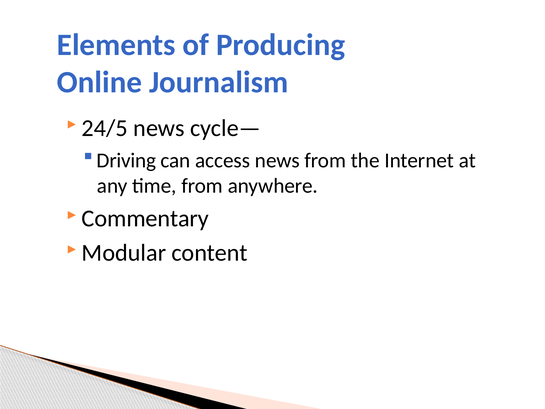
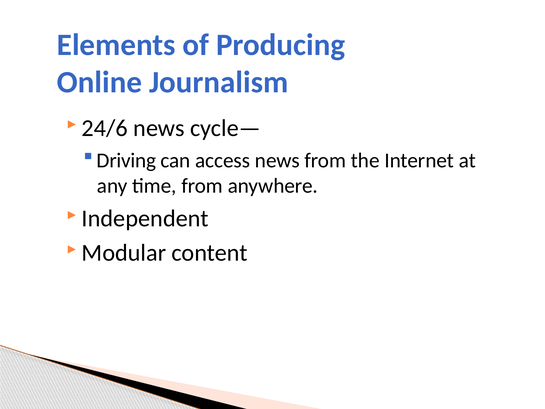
24/5: 24/5 -> 24/6
Commentary: Commentary -> Independent
